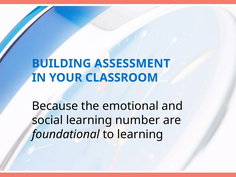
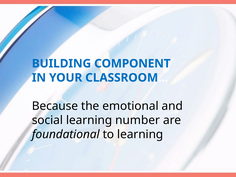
ASSESSMENT: ASSESSMENT -> COMPONENT
